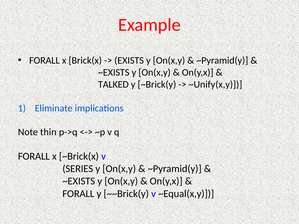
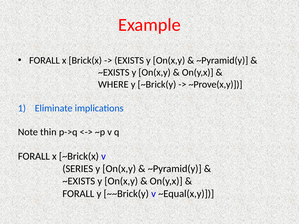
TALKED: TALKED -> WHERE
~Unify(x,y: ~Unify(x,y -> ~Prove(x,y
